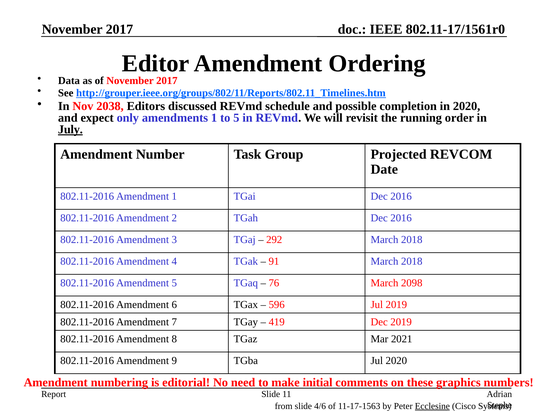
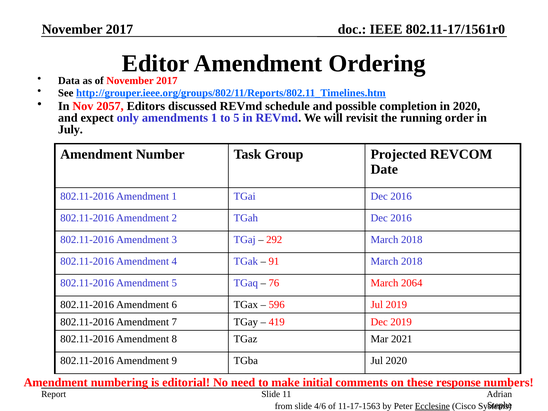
2038: 2038 -> 2057
July underline: present -> none
2098: 2098 -> 2064
graphics: graphics -> response
